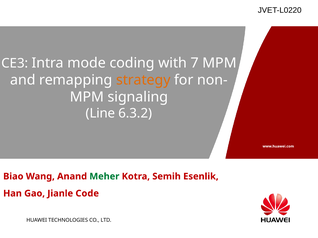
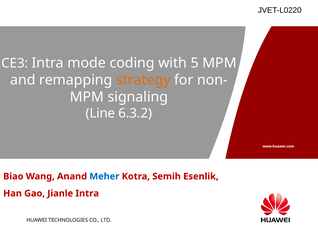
7: 7 -> 5
Meher colour: green -> blue
Jianle Code: Code -> Intra
